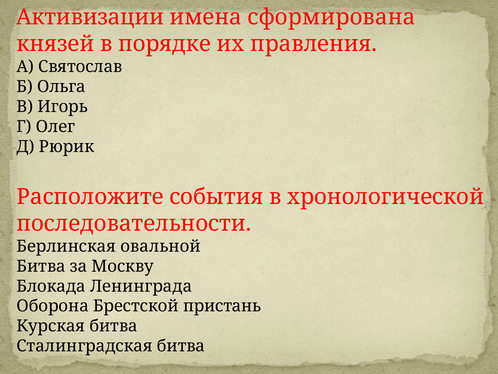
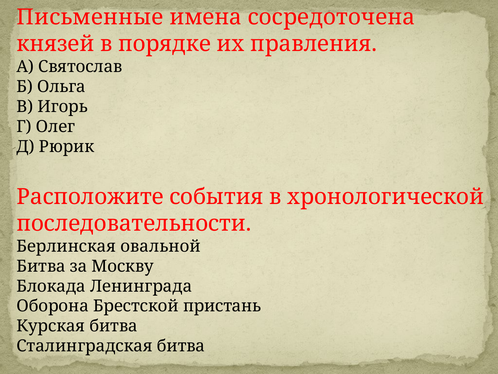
Активизации: Активизации -> Письменные
сформирована: сформирована -> сосредоточена
